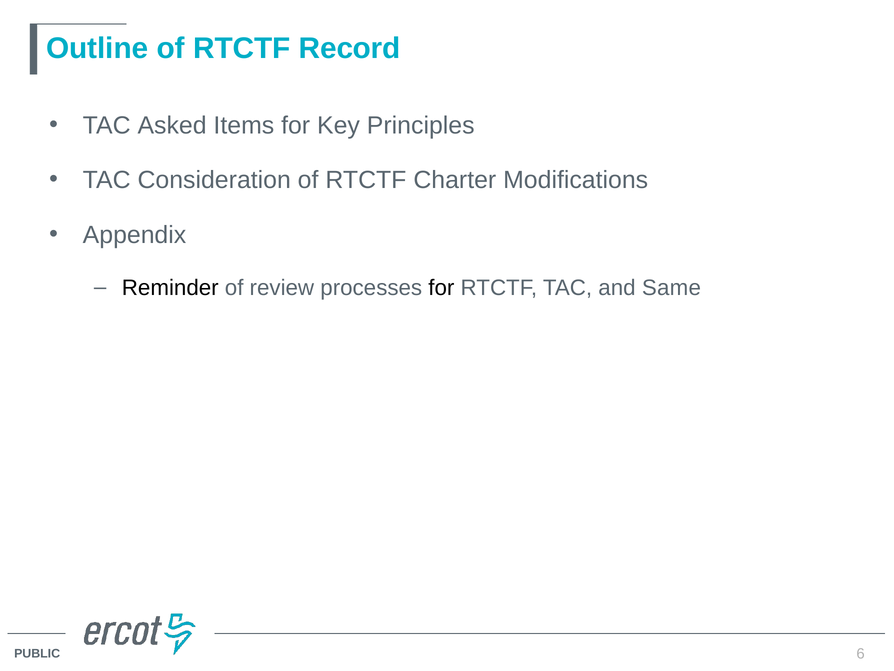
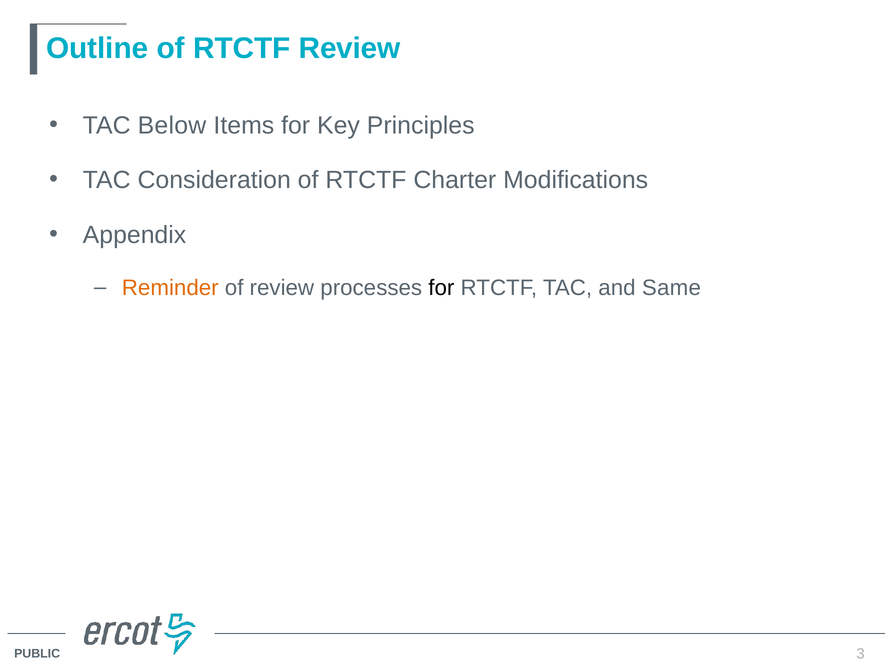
RTCTF Record: Record -> Review
Asked: Asked -> Below
Reminder colour: black -> orange
6: 6 -> 3
